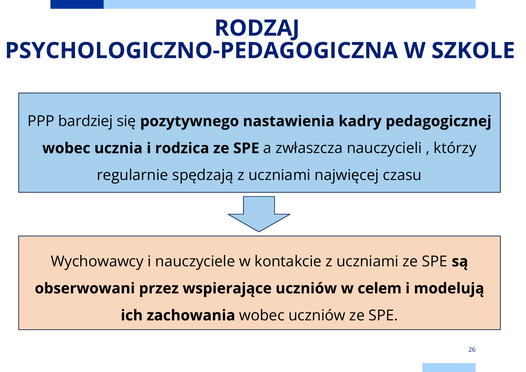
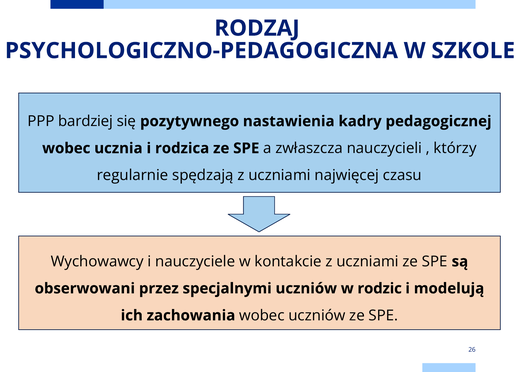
wspierające: wspierające -> specjalnymi
celem: celem -> rodzic
